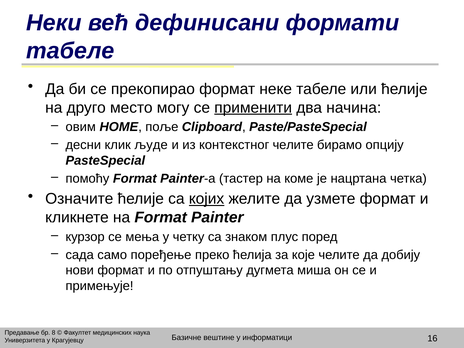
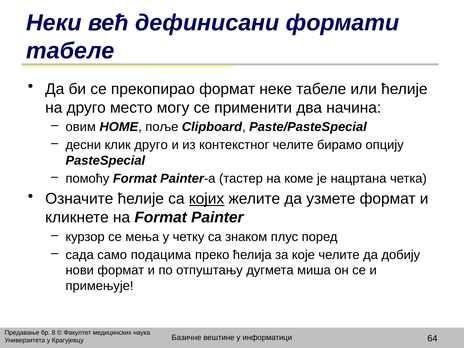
применити underline: present -> none
клик људе: људе -> друго
поређење: поређење -> подацима
16: 16 -> 64
